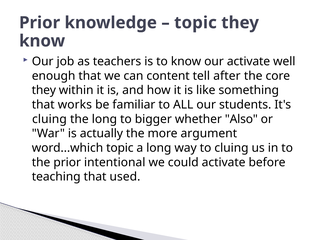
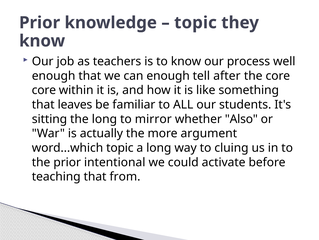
our activate: activate -> process
can content: content -> enough
they at (44, 90): they -> core
works: works -> leaves
cluing at (49, 119): cluing -> sitting
bigger: bigger -> mirror
used: used -> from
